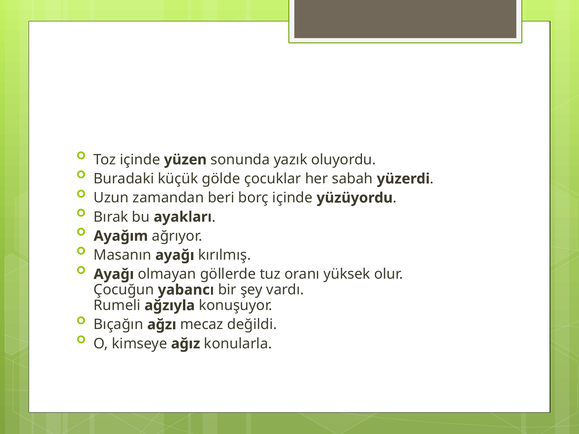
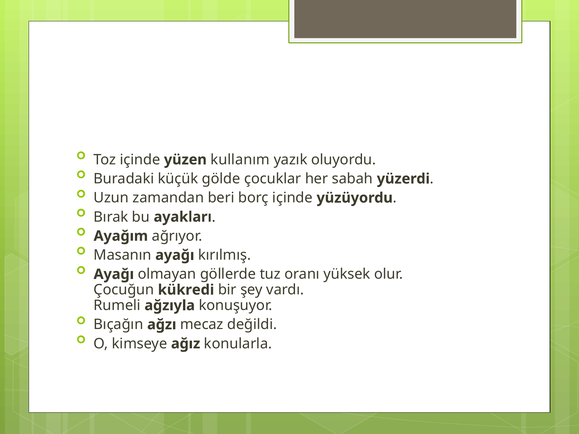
sonunda: sonunda -> kullanım
yabancı: yabancı -> kükredi
